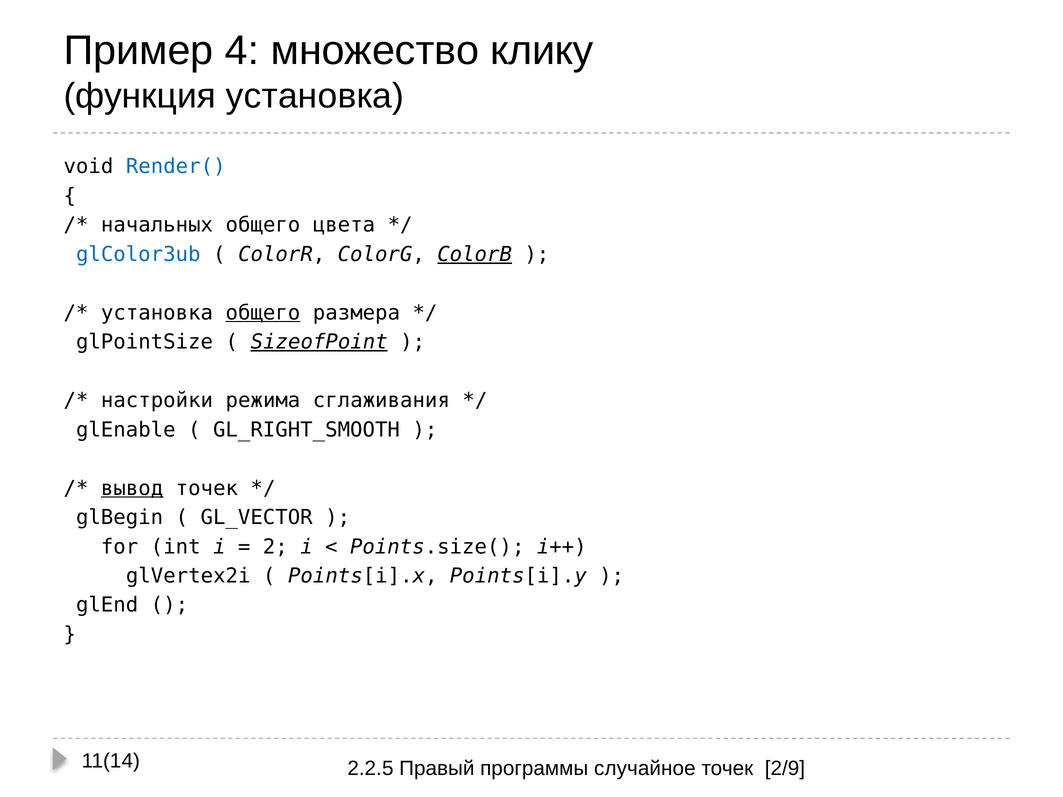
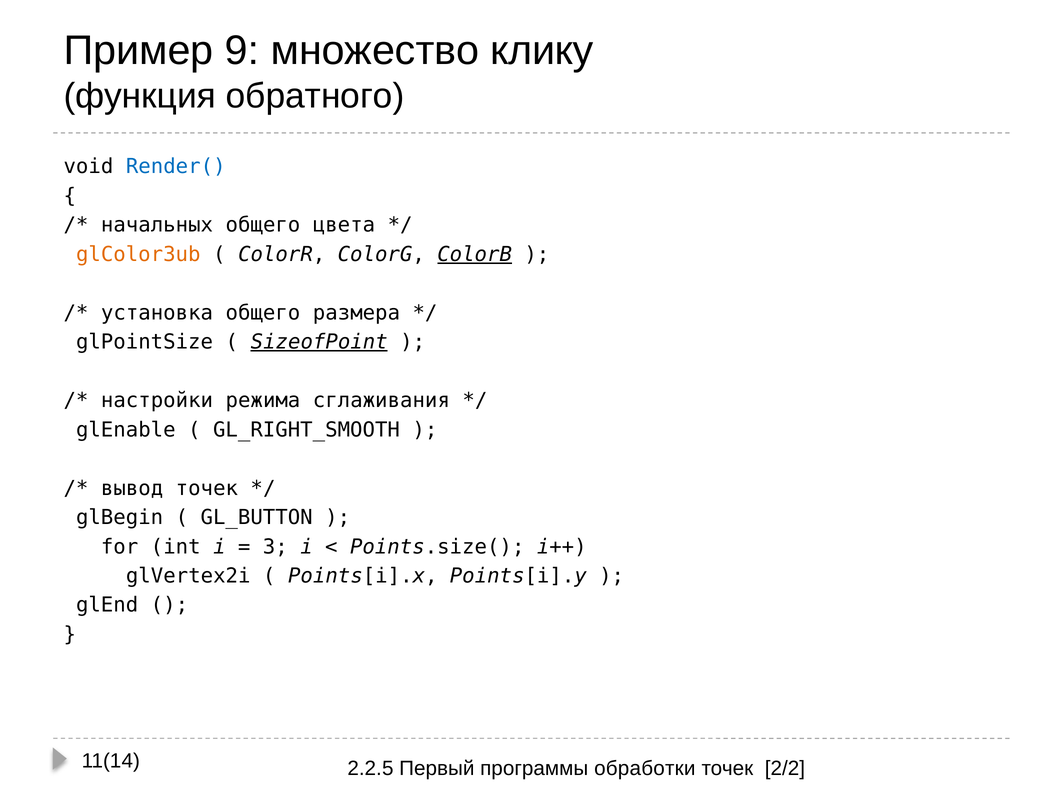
4: 4 -> 9
функция установка: установка -> обратного
glColor3ub colour: blue -> orange
общего at (263, 313) underline: present -> none
вывод underline: present -> none
GL_VECTOR: GL_VECTOR -> GL_BUTTON
2: 2 -> 3
Правый: Правый -> Первый
случайное: случайное -> обработки
2/9: 2/9 -> 2/2
